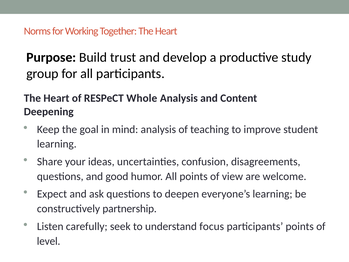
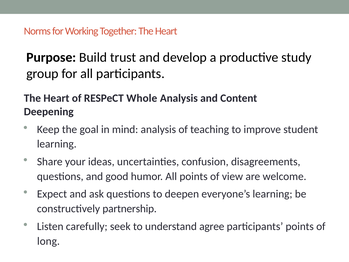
focus: focus -> agree
level: level -> long
